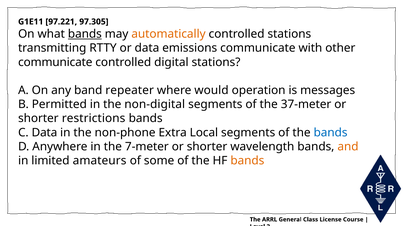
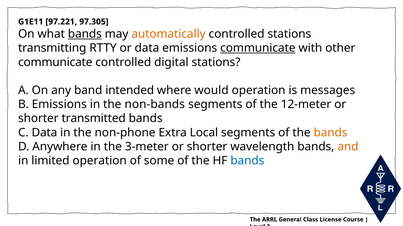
communicate at (258, 48) underline: none -> present
repeater: repeater -> intended
B Permitted: Permitted -> Emissions
non-digital: non-digital -> non-bands
37-meter: 37-meter -> 12-meter
restrictions: restrictions -> transmitted
bands at (331, 133) colour: blue -> orange
7-meter: 7-meter -> 3-meter
limited amateurs: amateurs -> operation
bands at (247, 161) colour: orange -> blue
